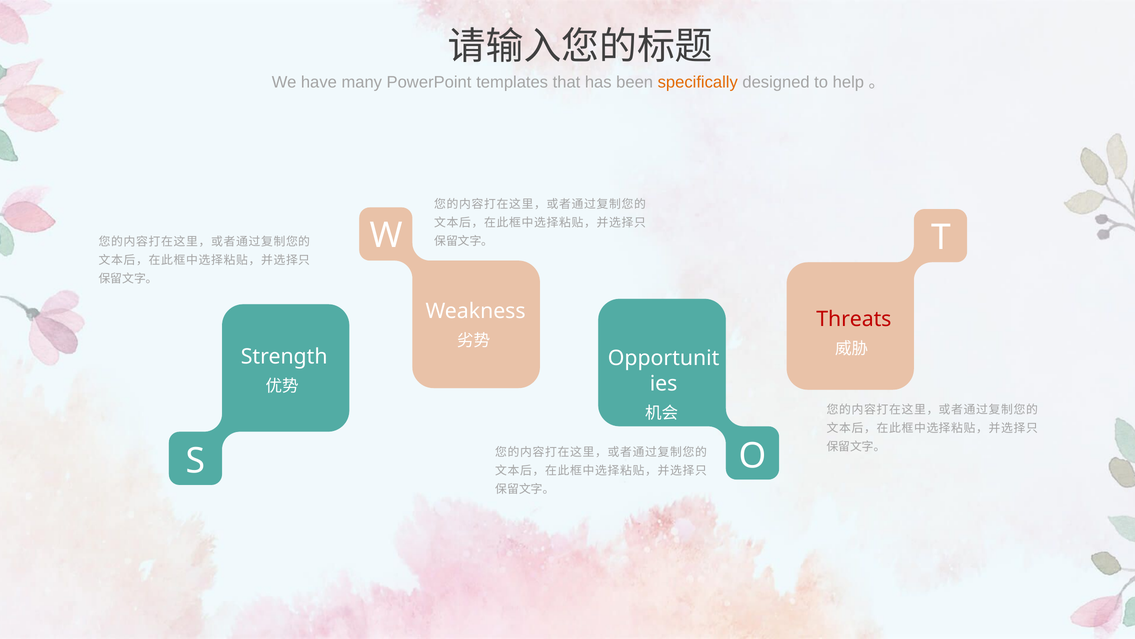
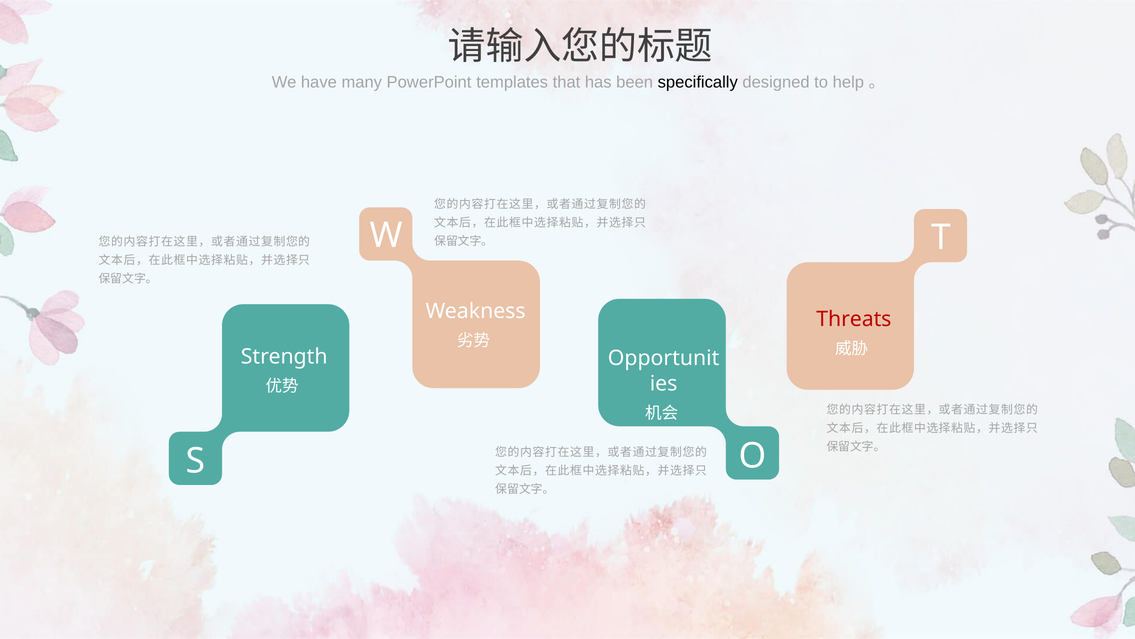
specifically colour: orange -> black
